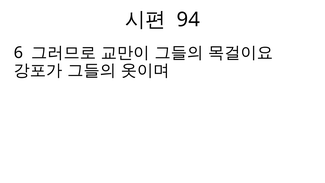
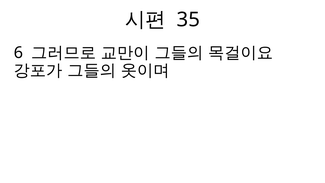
94: 94 -> 35
